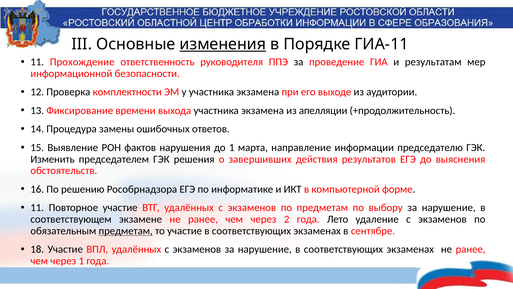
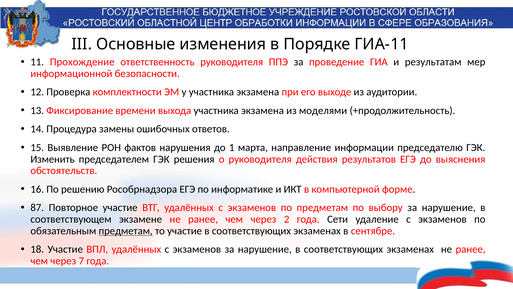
изменения underline: present -> none
апелляции: апелляции -> моделями
о завершивших: завершивших -> руководителя
11 at (37, 207): 11 -> 87
Лето: Лето -> Сети
через 1: 1 -> 7
